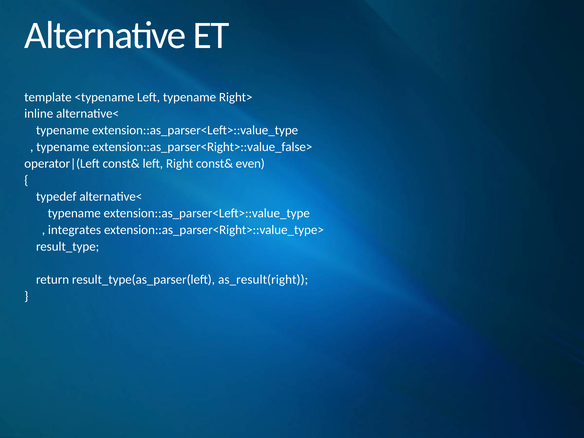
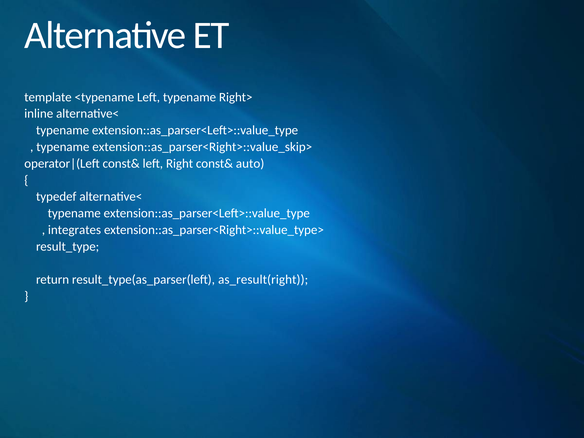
extension::as_parser<Right>::value_false>: extension::as_parser<Right>::value_false> -> extension::as_parser<Right>::value_skip>
even: even -> auto
